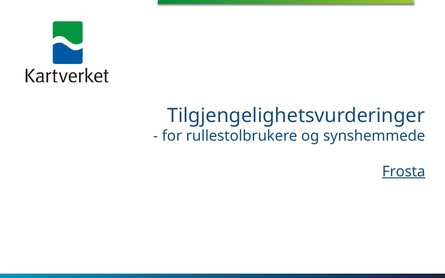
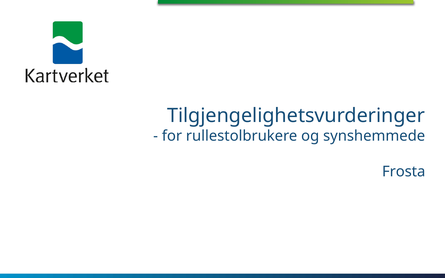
Frosta underline: present -> none
